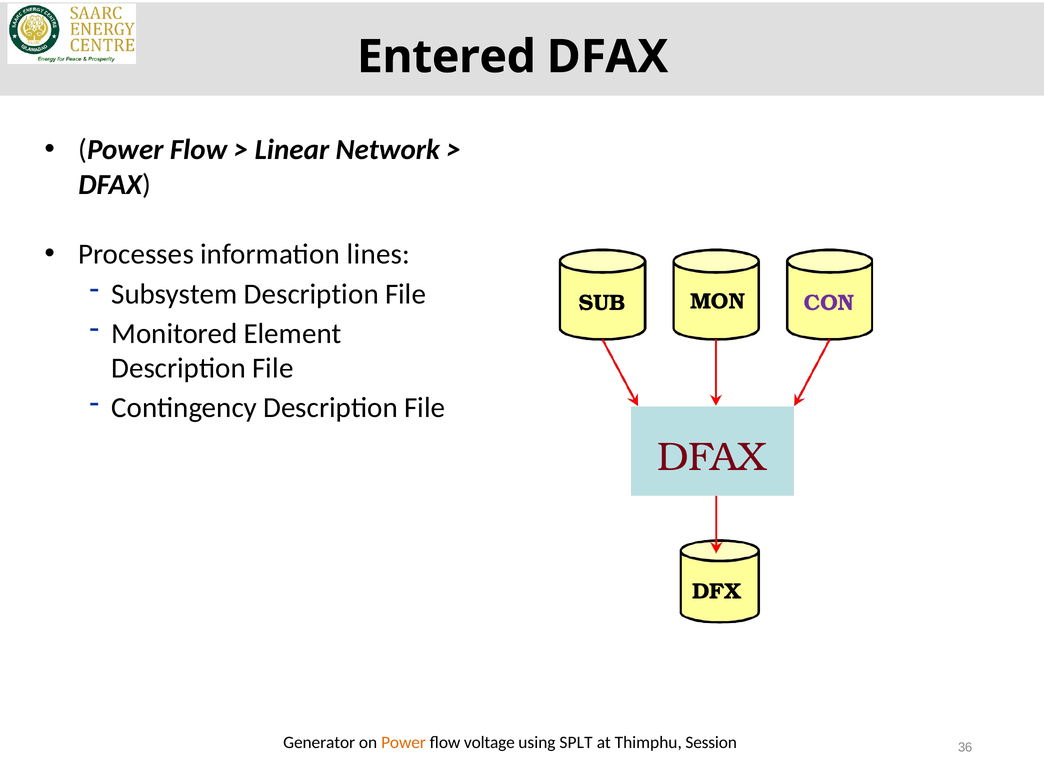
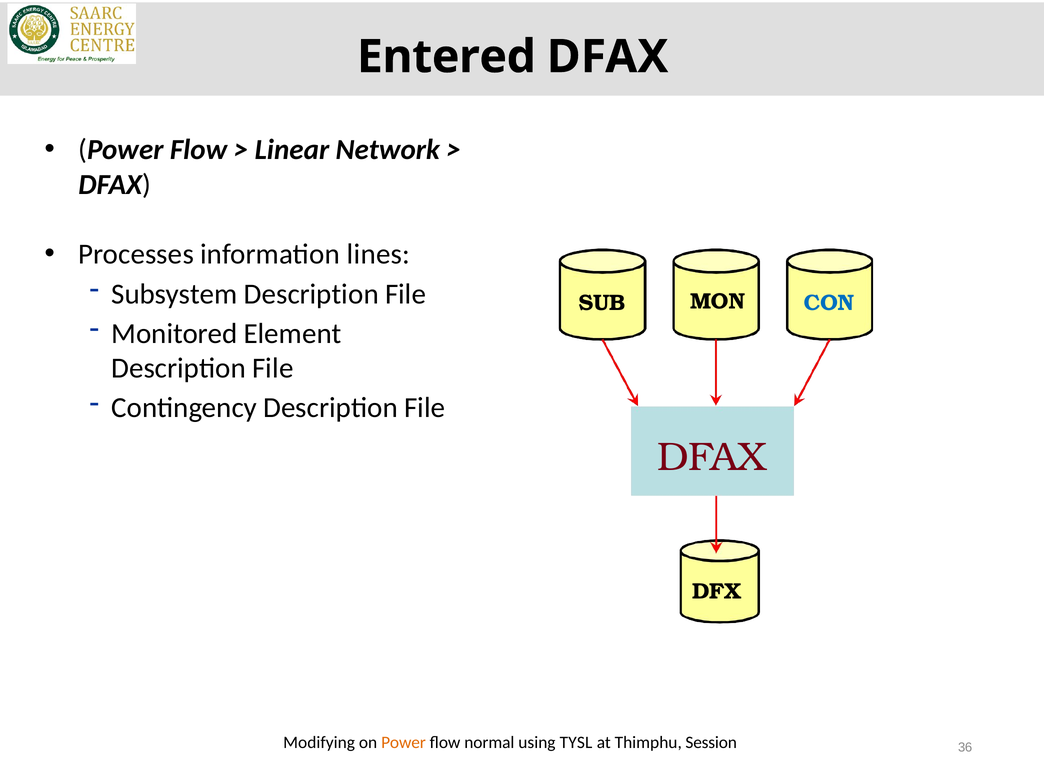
CON colour: purple -> blue
Generator: Generator -> Modifying
voltage: voltage -> normal
SPLT: SPLT -> TYSL
